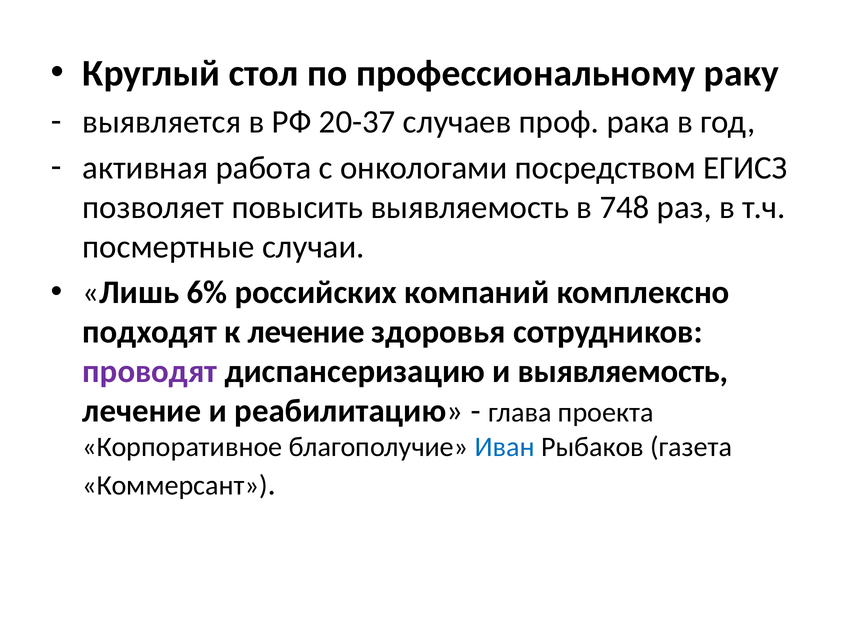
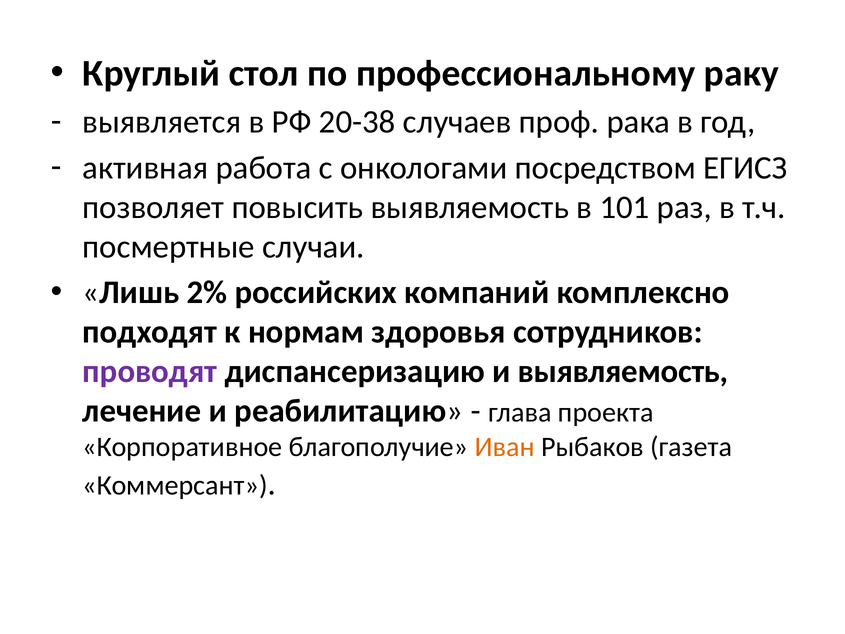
20-37: 20-37 -> 20-38
748: 748 -> 101
6%: 6% -> 2%
к лечение: лечение -> нормам
Иван colour: blue -> orange
